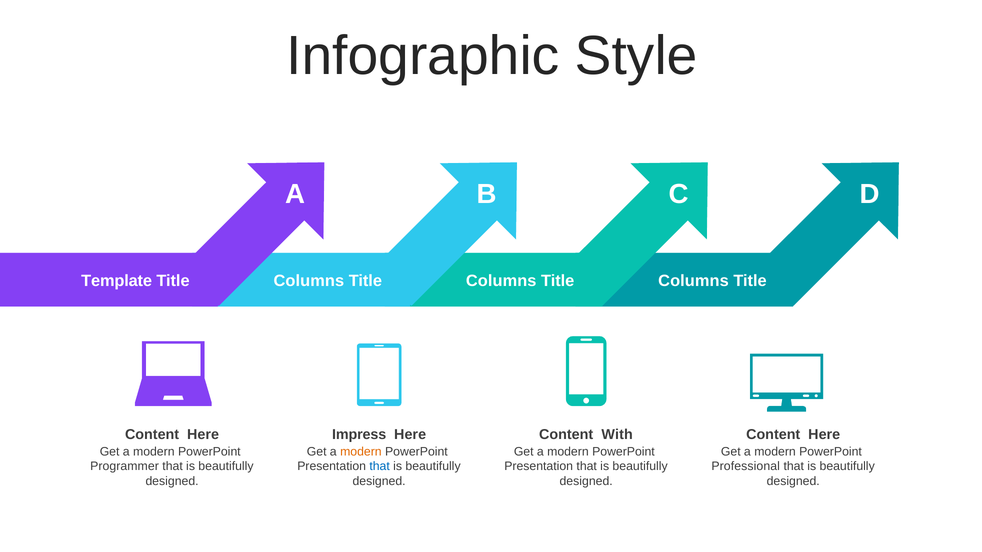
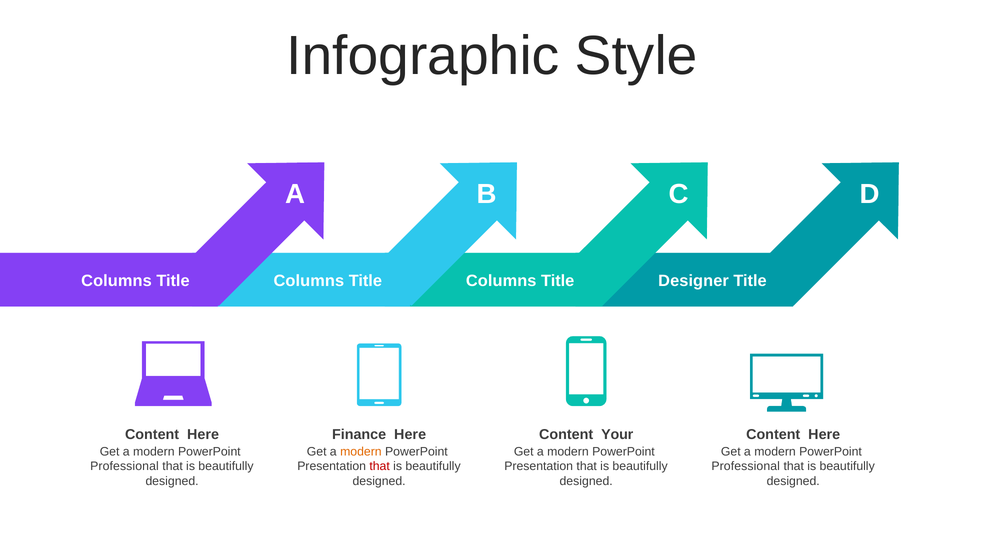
Template at (117, 281): Template -> Columns
Columns at (694, 281): Columns -> Designer
Impress: Impress -> Finance
With: With -> Your
Programmer at (125, 467): Programmer -> Professional
that at (380, 467) colour: blue -> red
